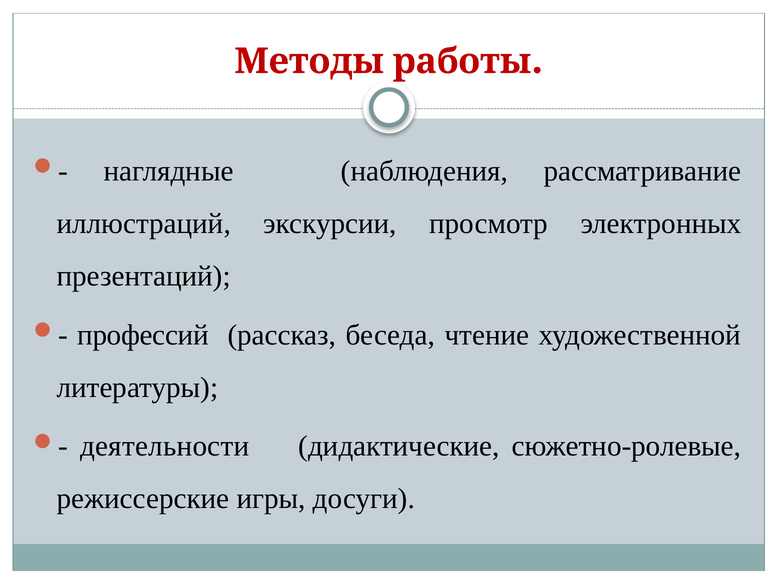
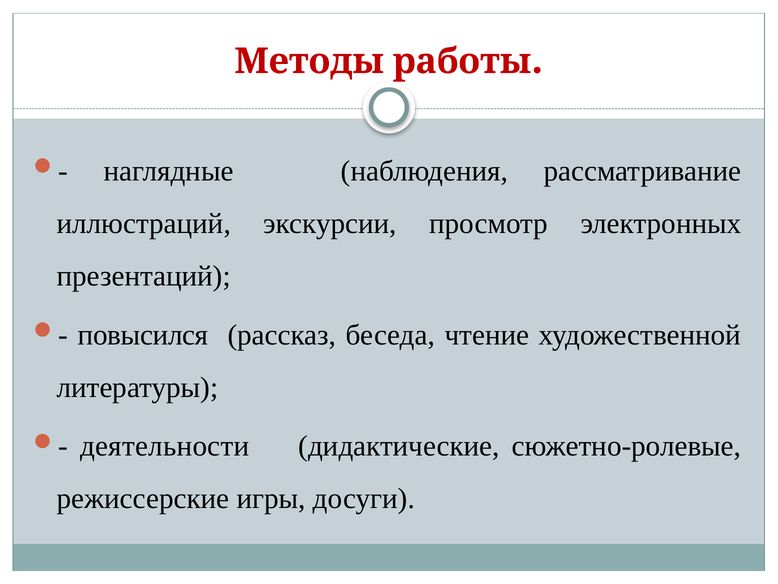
профессий: профессий -> повысился
